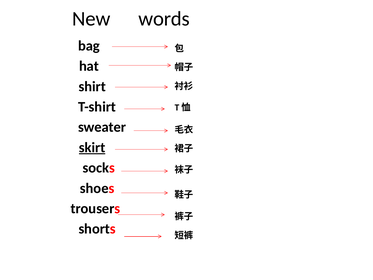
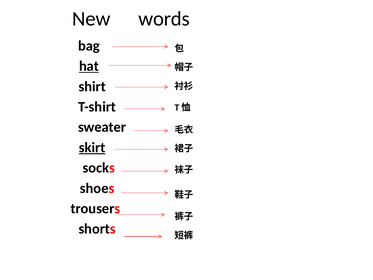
hat underline: none -> present
